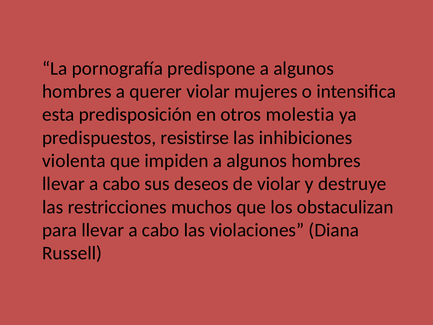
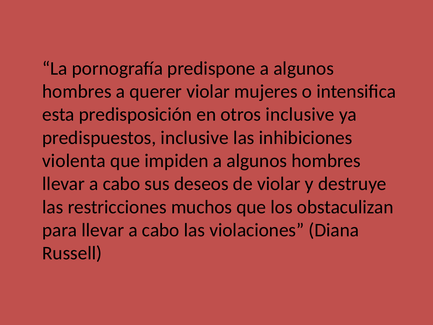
otros molestia: molestia -> inclusive
predispuestos resistirse: resistirse -> inclusive
